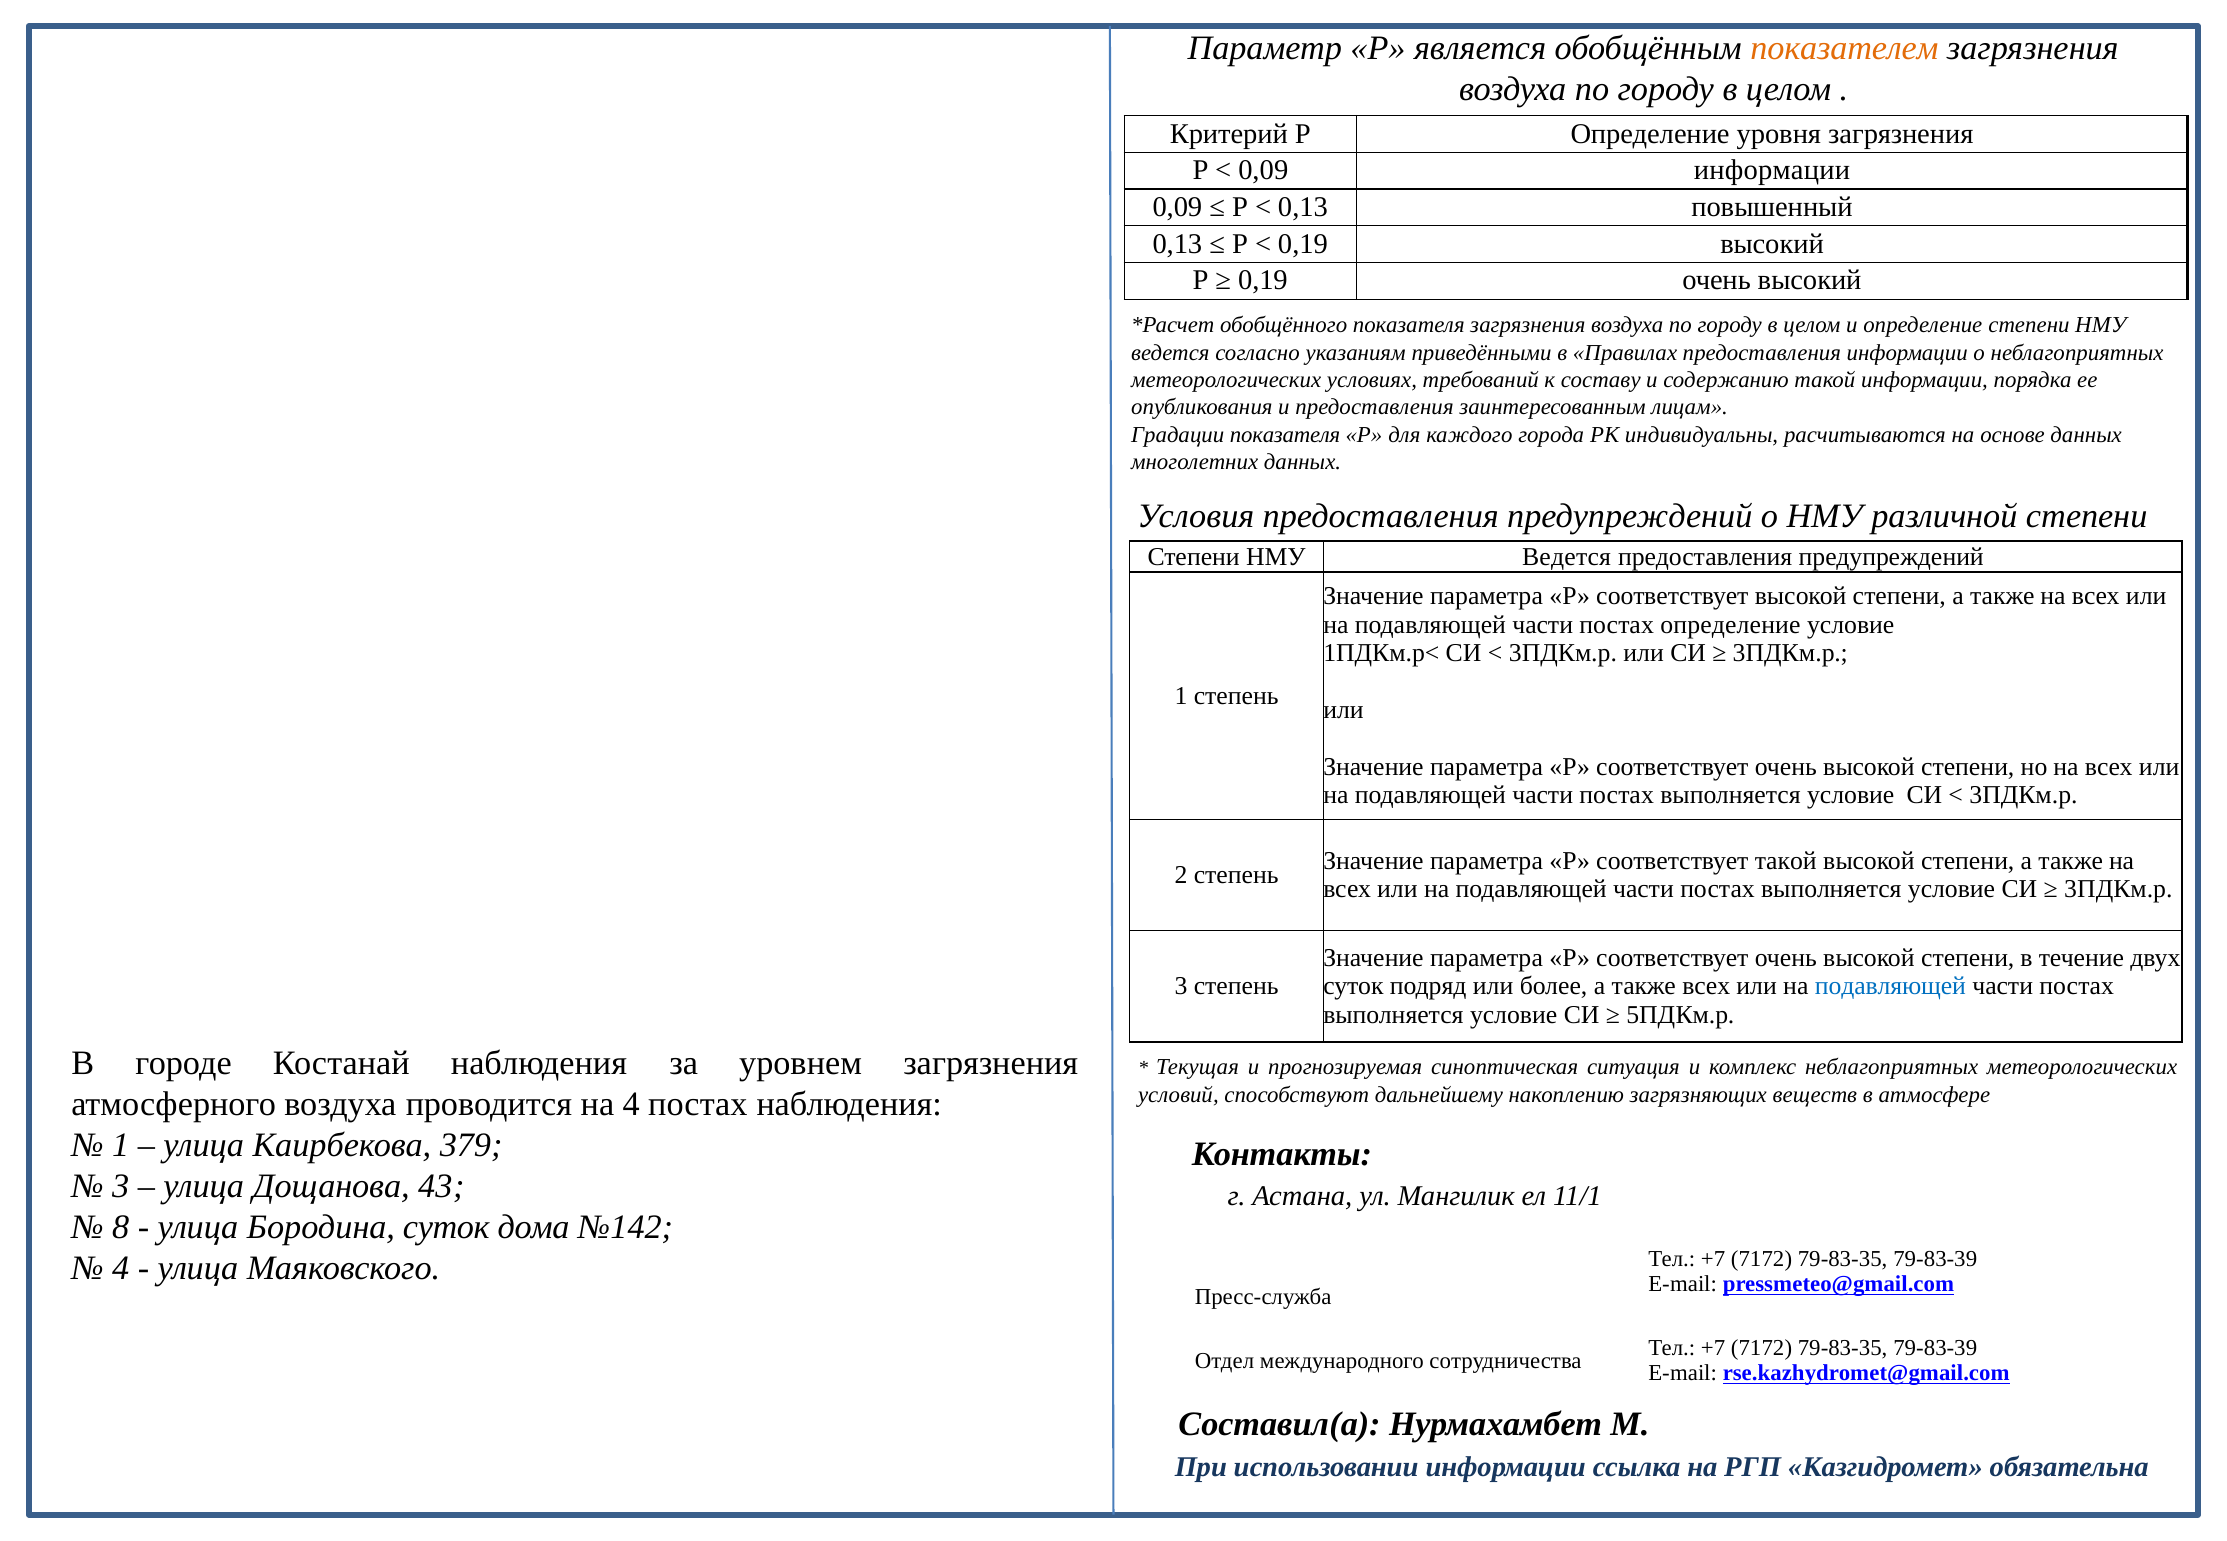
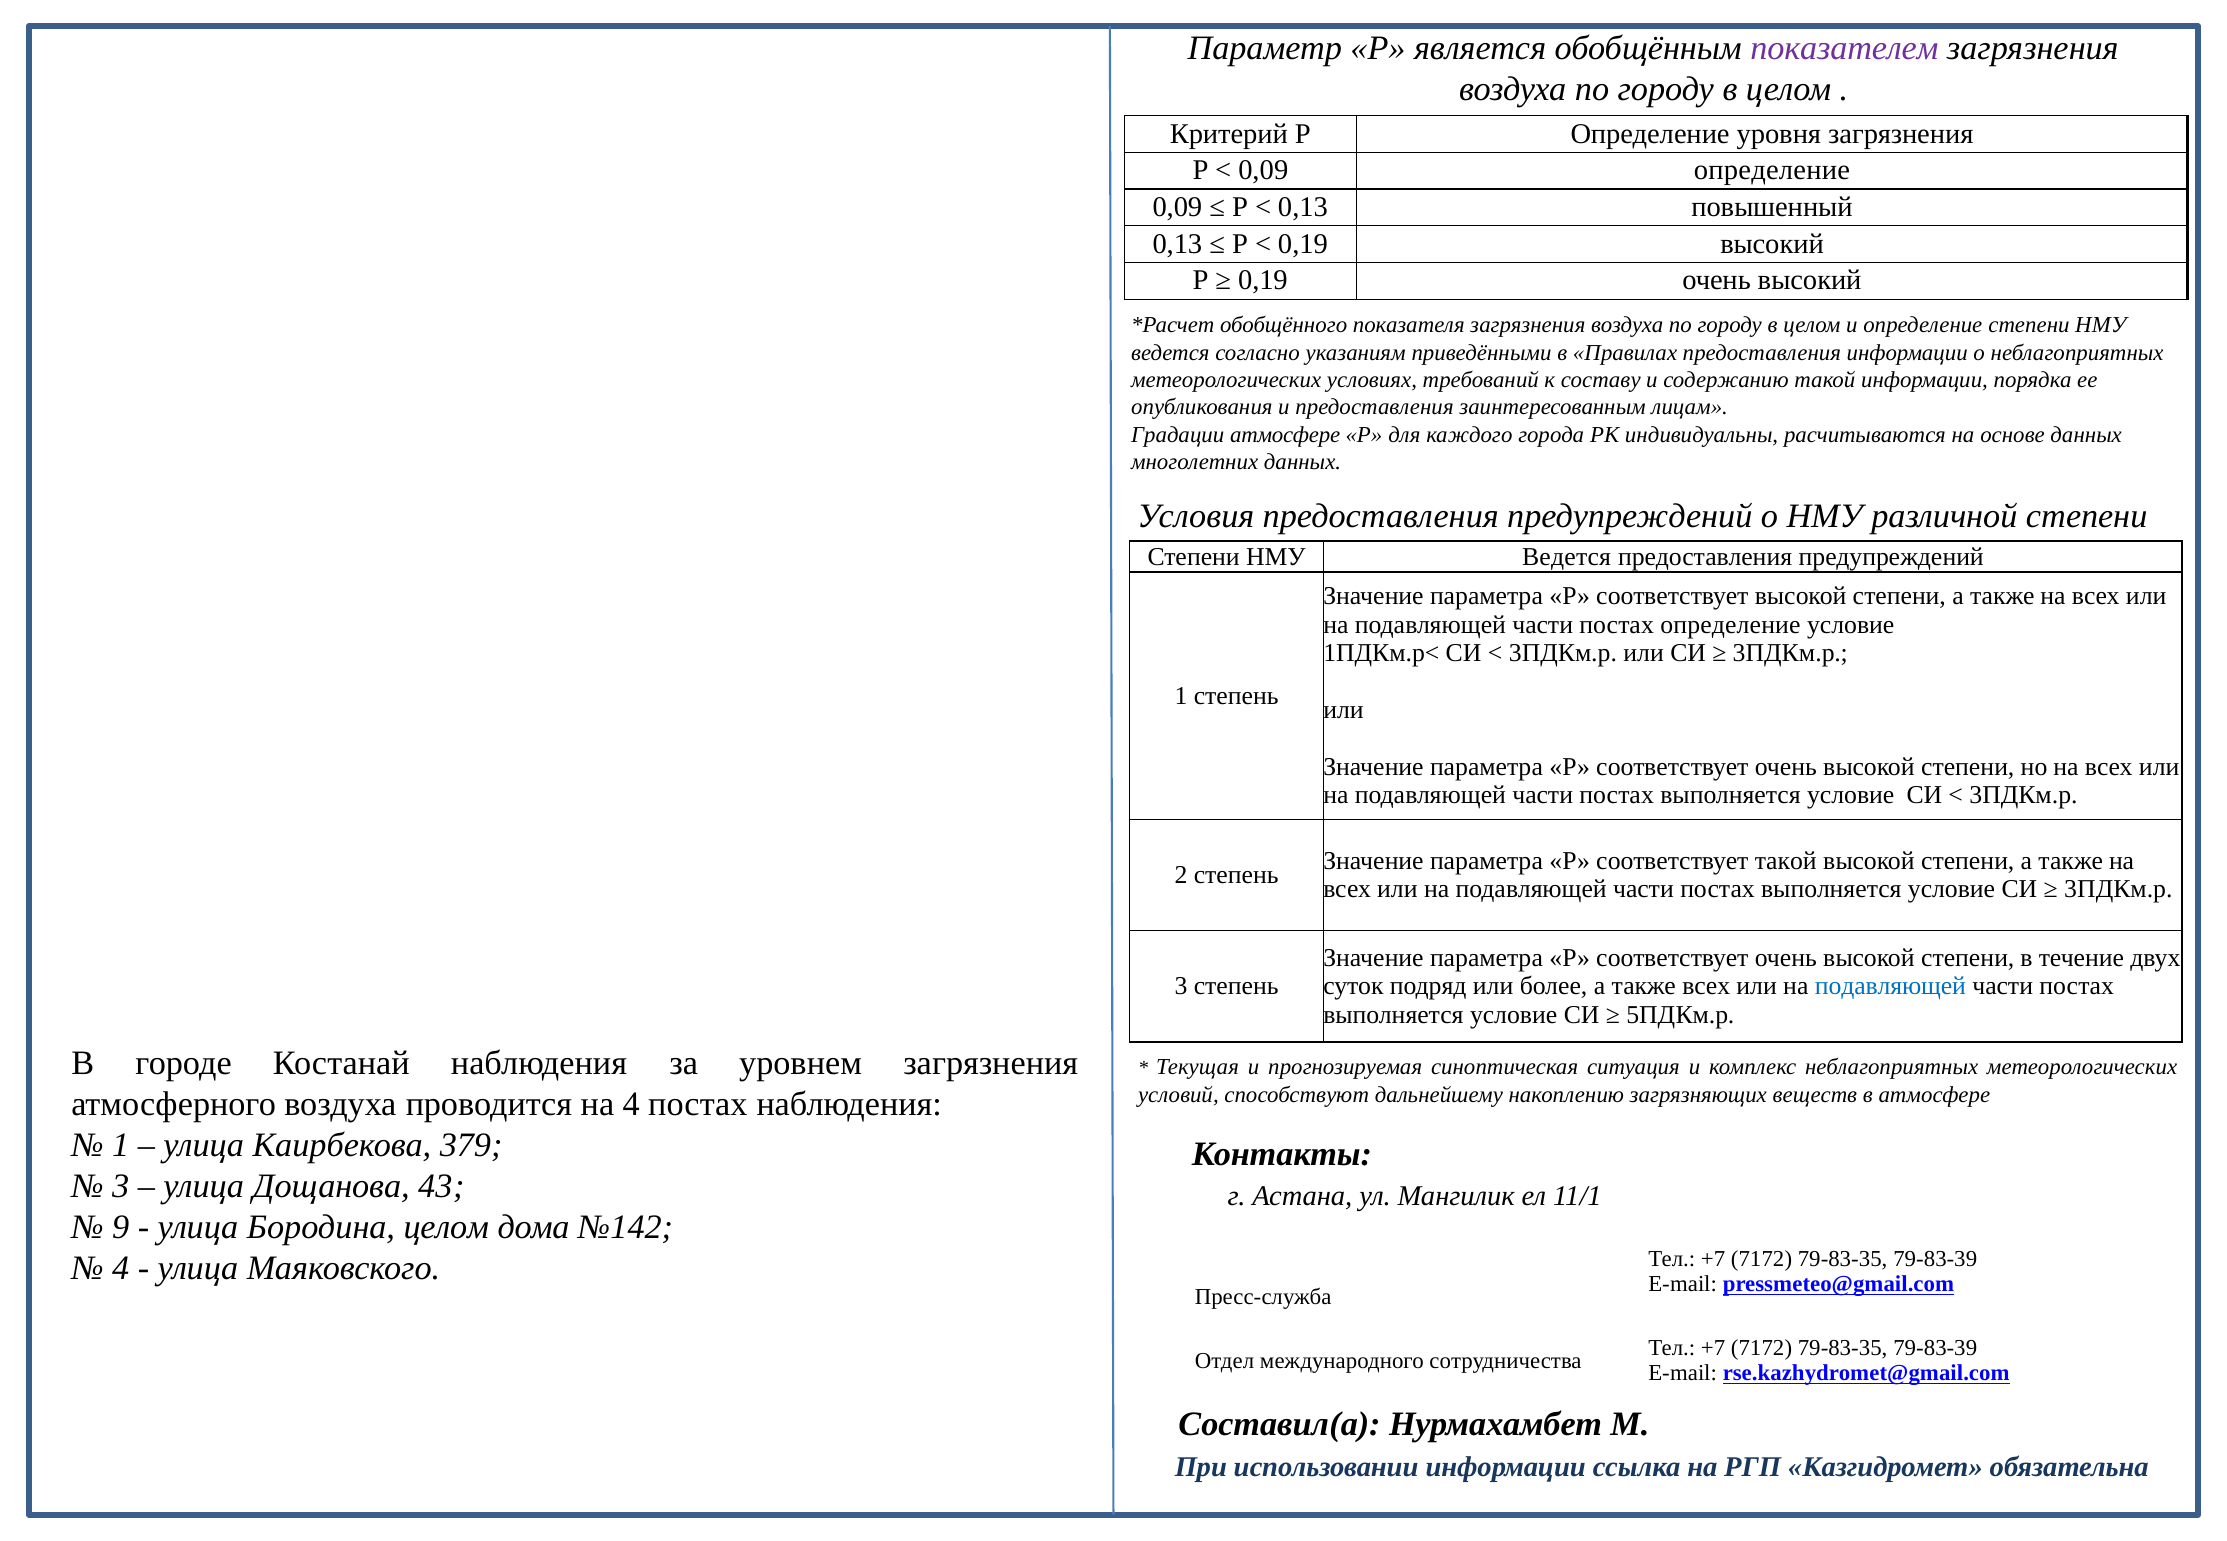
показателем colour: orange -> purple
0,09 информации: информации -> определение
Градации показателя: показателя -> атмосфере
8: 8 -> 9
Бородина суток: суток -> целом
